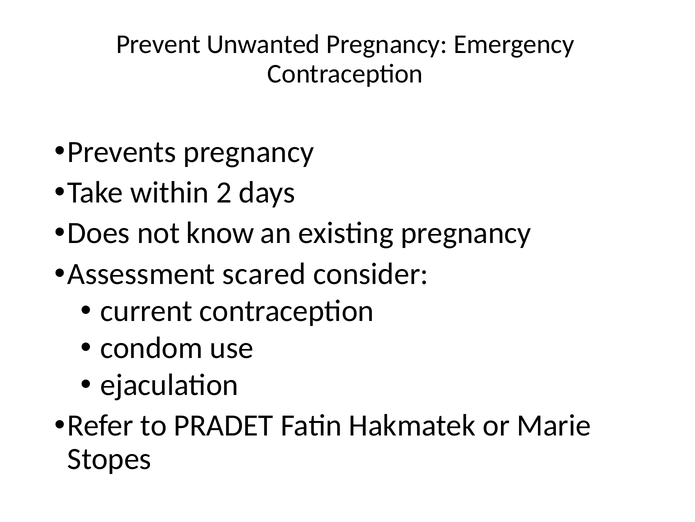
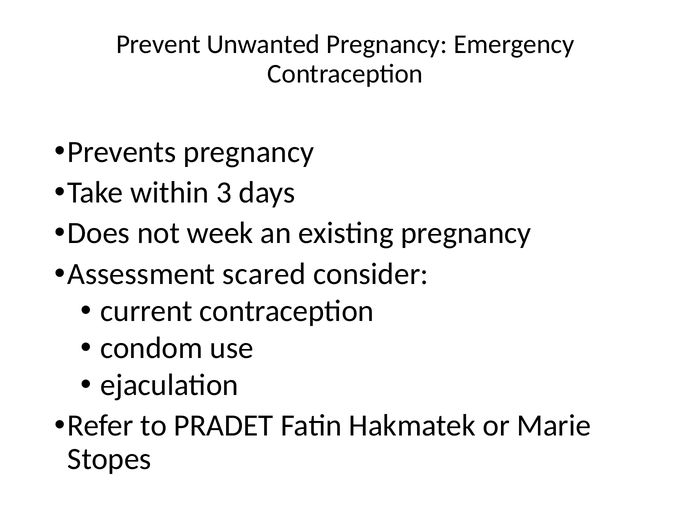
2: 2 -> 3
know: know -> week
